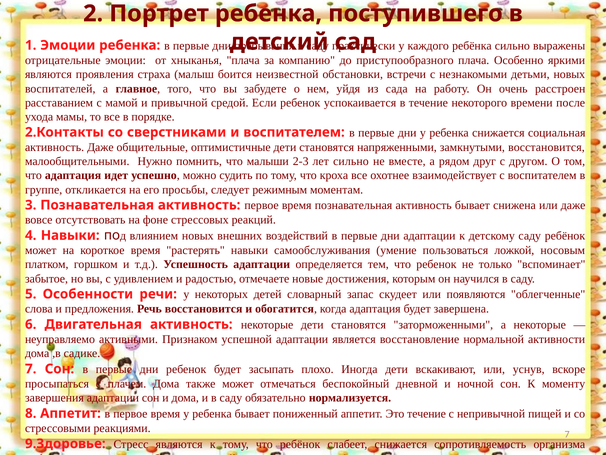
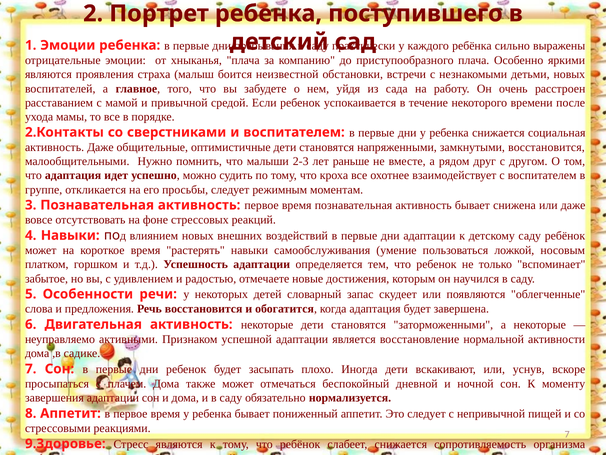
лет сильно: сильно -> раньше
Это течение: течение -> следует
